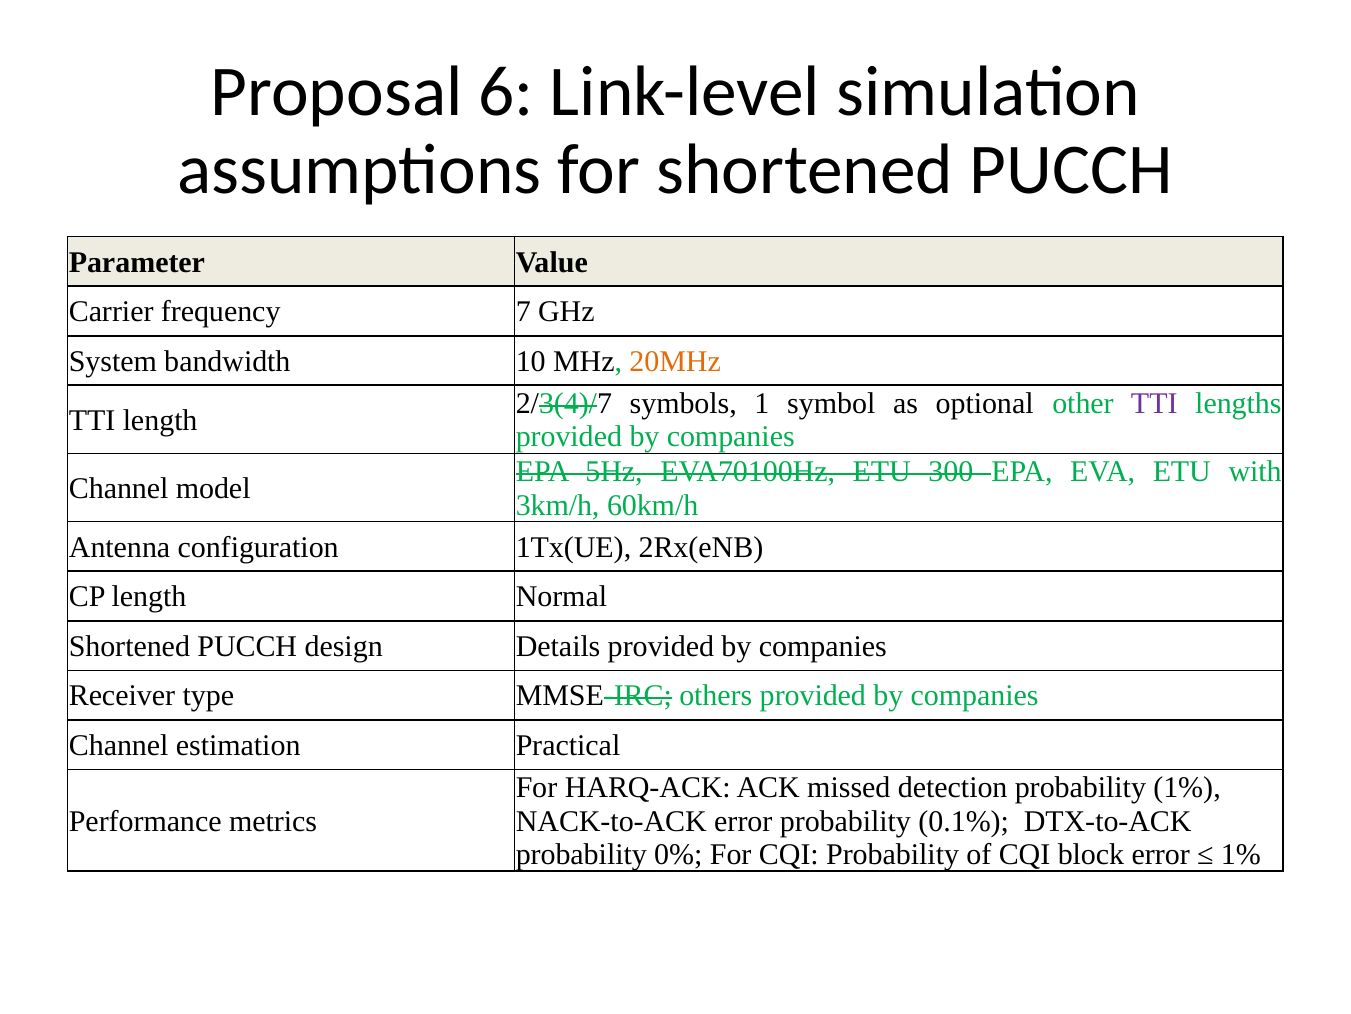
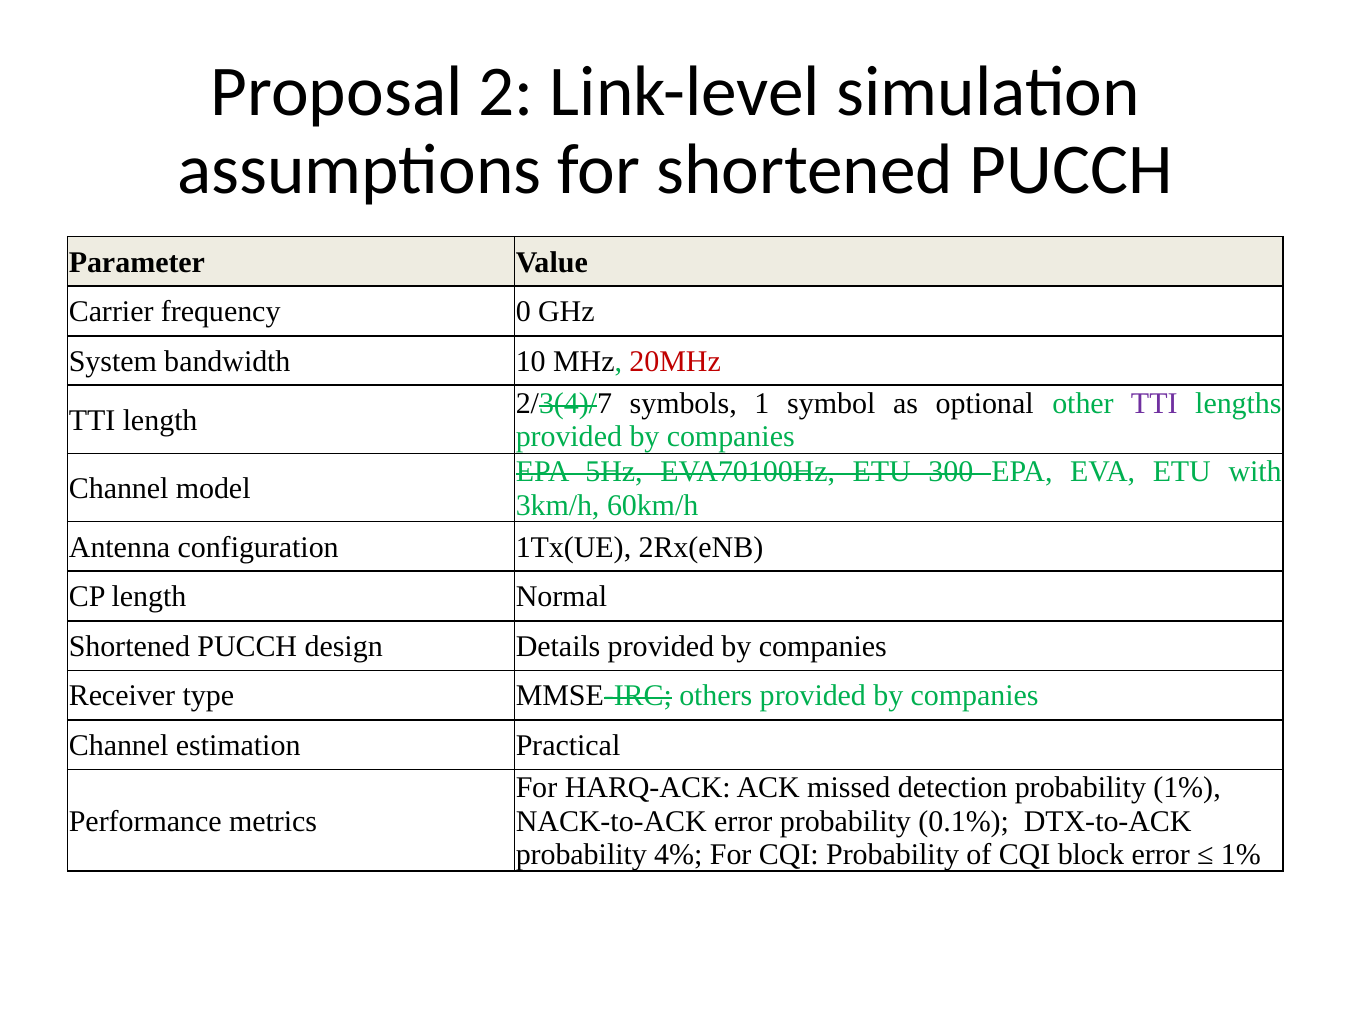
6: 6 -> 2
7: 7 -> 0
20MHz colour: orange -> red
0%: 0% -> 4%
